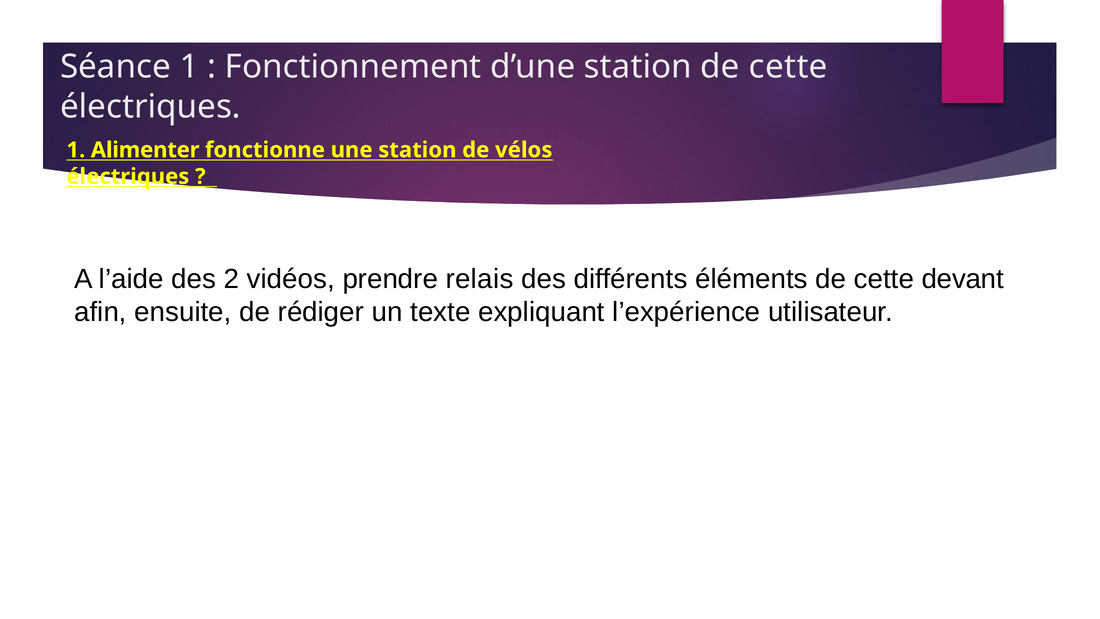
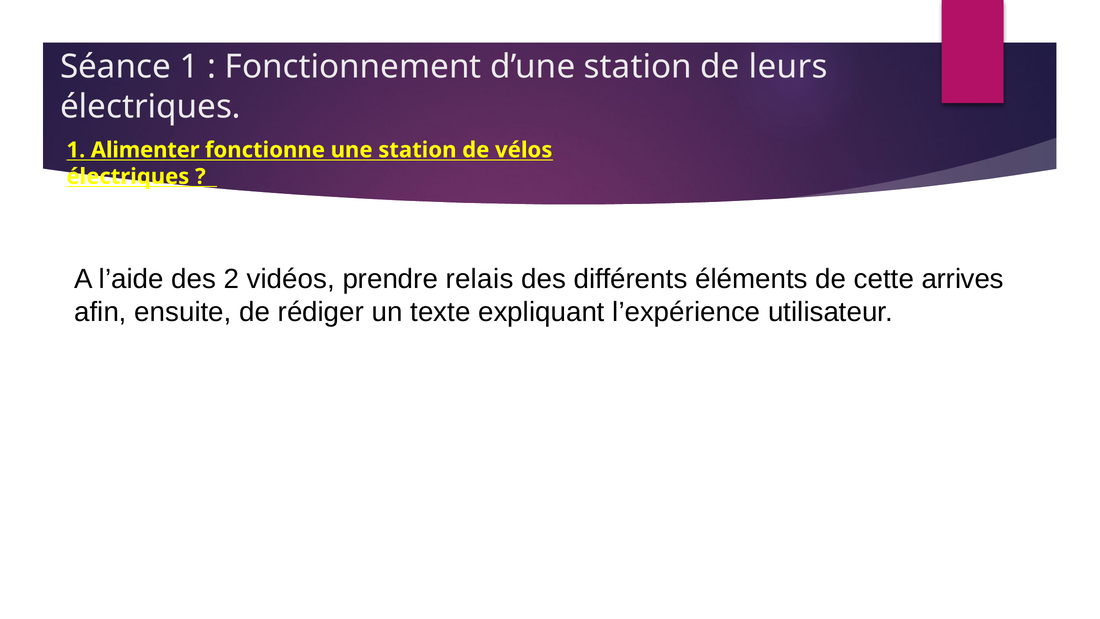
station de cette: cette -> leurs
devant: devant -> arrives
